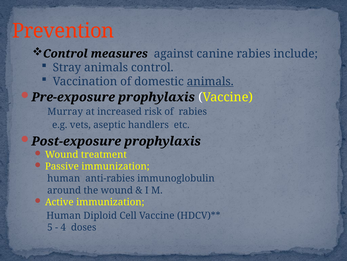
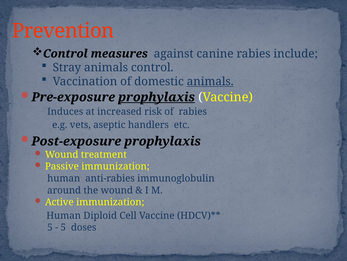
prophylaxis at (157, 97) underline: none -> present
Murray: Murray -> Induces
4 at (63, 227): 4 -> 5
